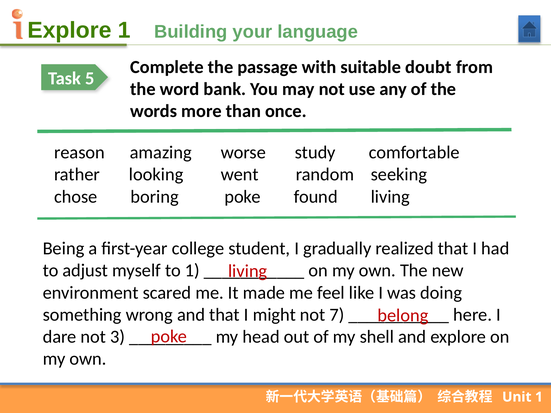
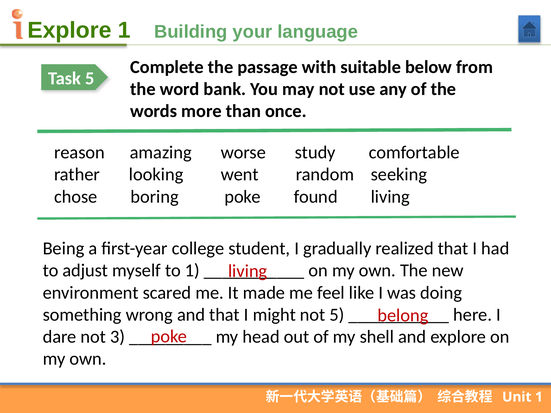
doubt: doubt -> below
not 7: 7 -> 5
